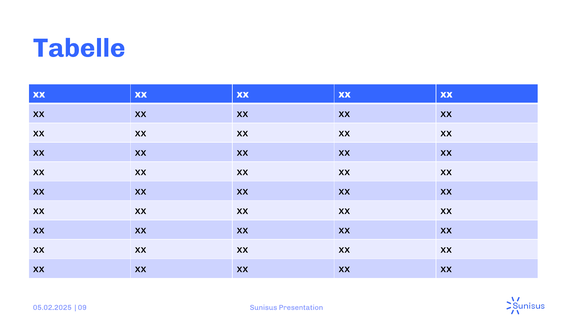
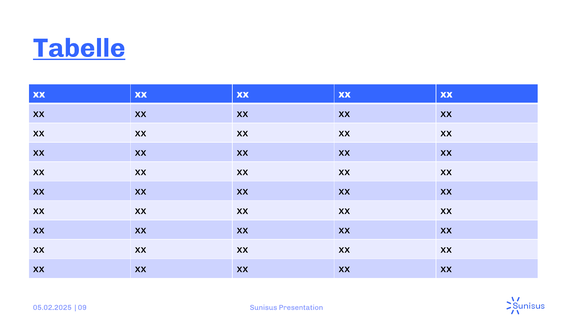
Tabelle underline: none -> present
